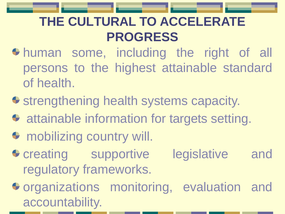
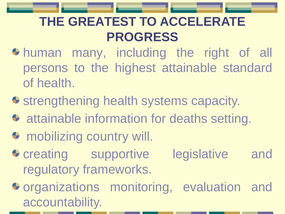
CULTURAL: CULTURAL -> GREATEST
some: some -> many
targets: targets -> deaths
